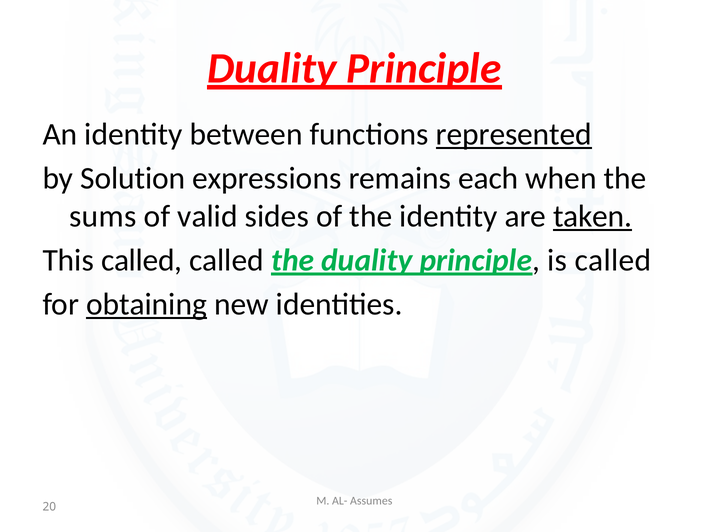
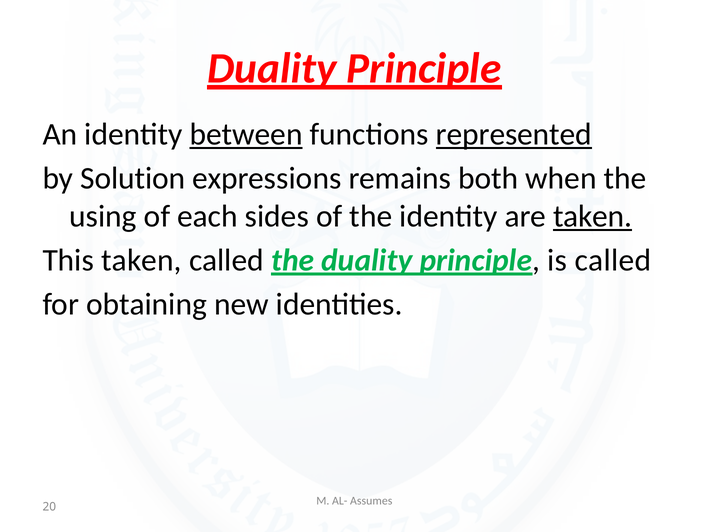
between underline: none -> present
each: each -> both
sums: sums -> using
valid: valid -> each
This called: called -> taken
obtaining underline: present -> none
